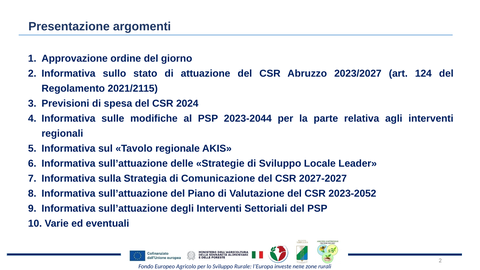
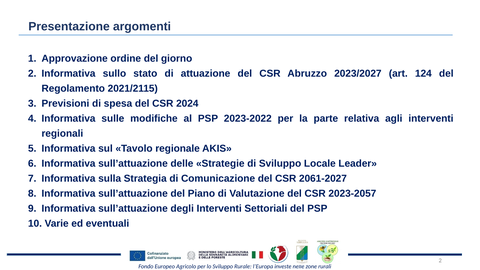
2023-2044: 2023-2044 -> 2023-2022
2027-2027: 2027-2027 -> 2061-2027
2023-2052: 2023-2052 -> 2023-2057
